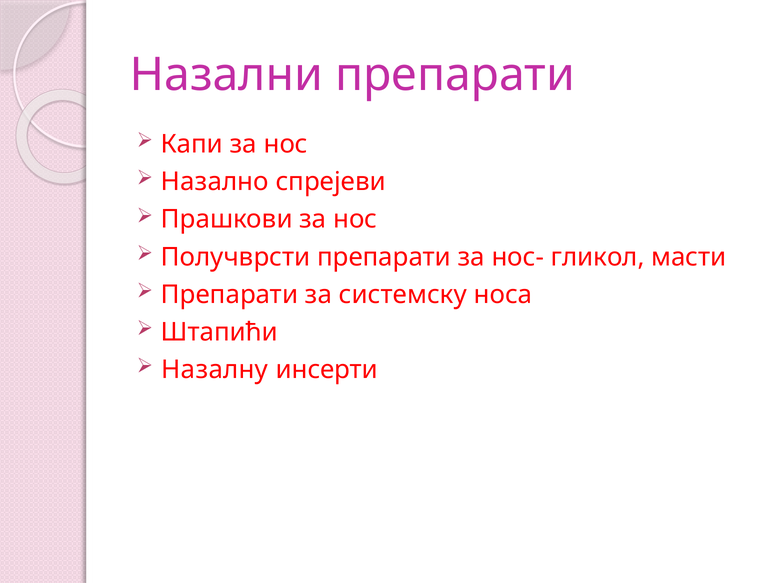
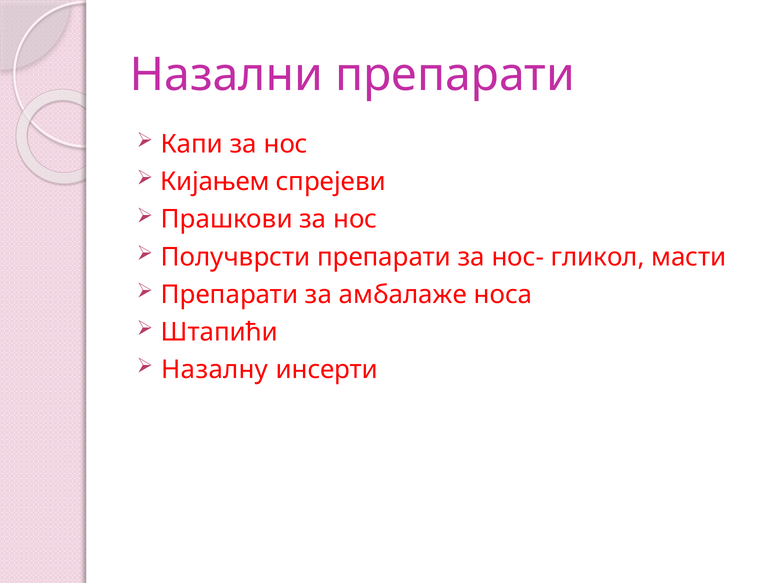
Назално: Назално -> Кијањем
системску: системску -> амбалаже
